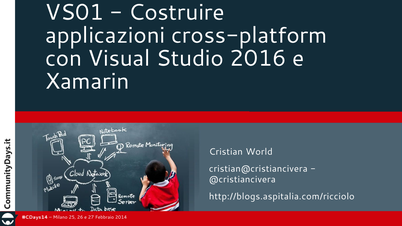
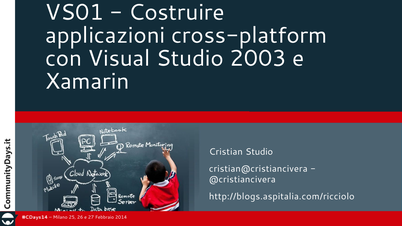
2016: 2016 -> 2003
Cristian World: World -> Studio
